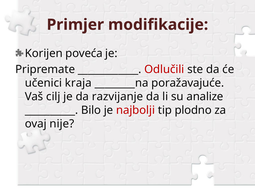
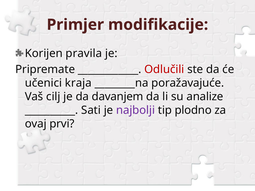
poveća: poveća -> pravila
razvijanje: razvijanje -> davanjem
Bilo: Bilo -> Sati
najbolji colour: red -> purple
nije: nije -> prvi
